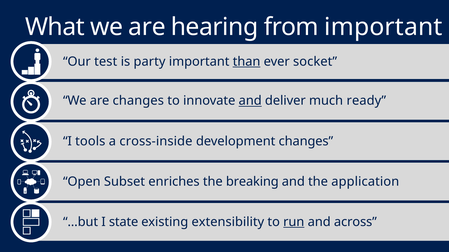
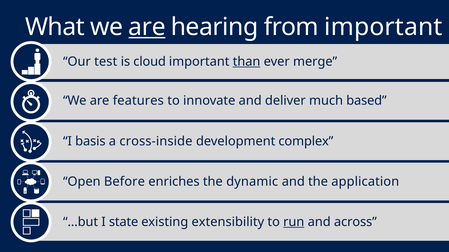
are at (147, 27) underline: none -> present
party: party -> cloud
socket: socket -> merge
are changes: changes -> features
and at (250, 101) underline: present -> none
ready: ready -> based
tools: tools -> basis
development changes: changes -> complex
Subset: Subset -> Before
breaking: breaking -> dynamic
